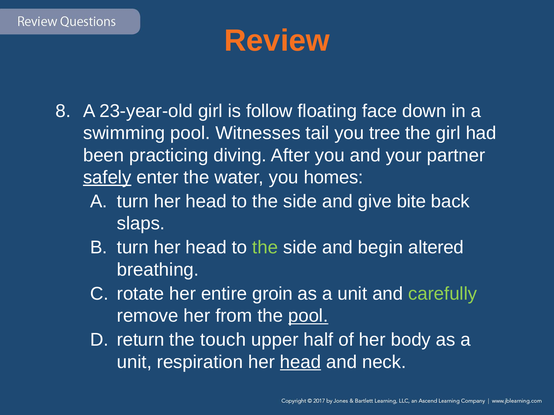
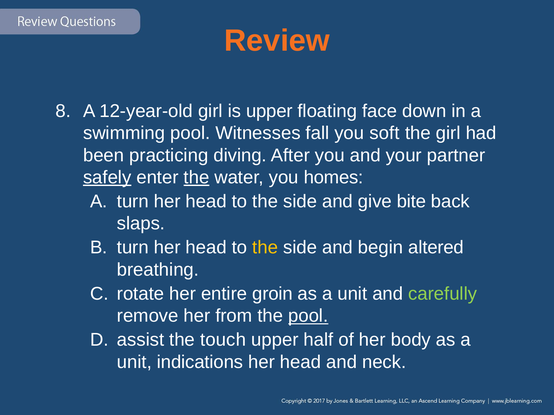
23-year-old: 23-year-old -> 12-year-old
is follow: follow -> upper
tail: tail -> fall
tree: tree -> soft
the at (196, 178) underline: none -> present
the at (265, 248) colour: light green -> yellow
return: return -> assist
respiration: respiration -> indications
head at (301, 362) underline: present -> none
